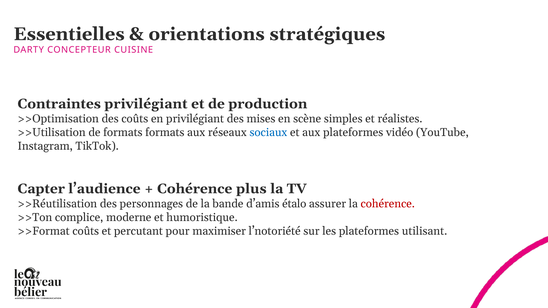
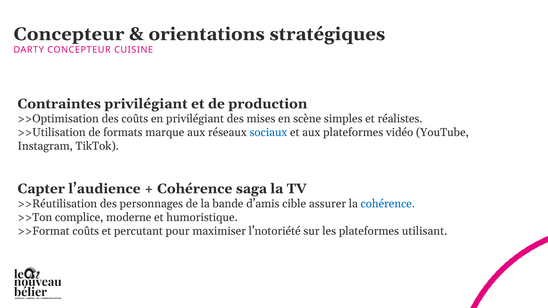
Essentielles at (69, 34): Essentielles -> Concepteur
formats formats: formats -> marque
plus: plus -> saga
étalo: étalo -> cible
cohérence at (388, 204) colour: red -> blue
